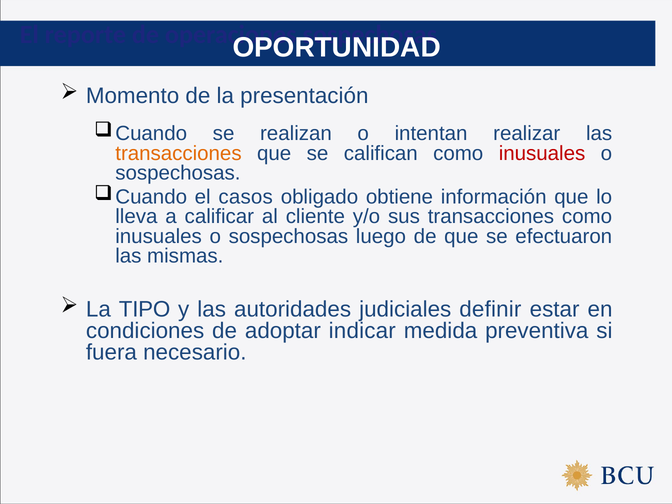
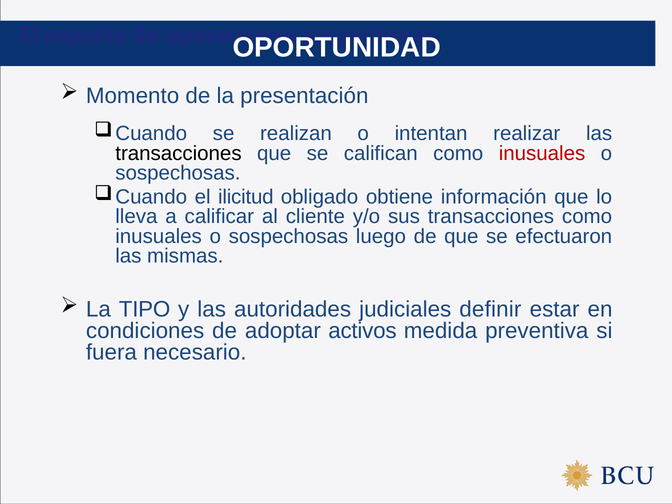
transacciones at (178, 153) colour: orange -> black
casos: casos -> ilicitud
indicar: indicar -> activos
